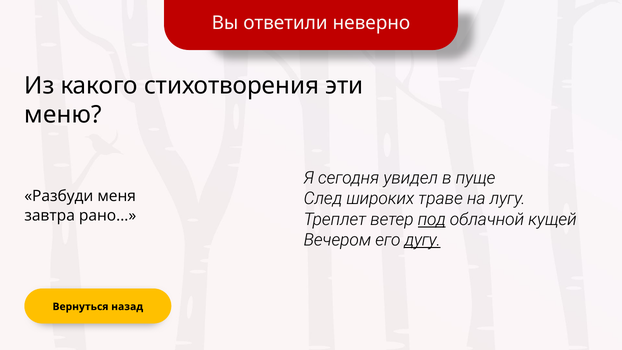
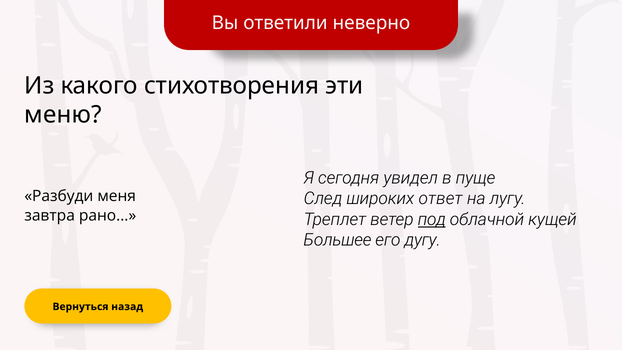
траве: траве -> ответ
Вечером: Вечером -> Большее
дугу underline: present -> none
